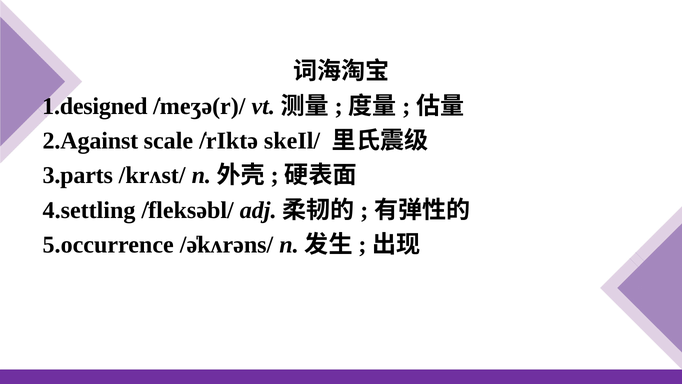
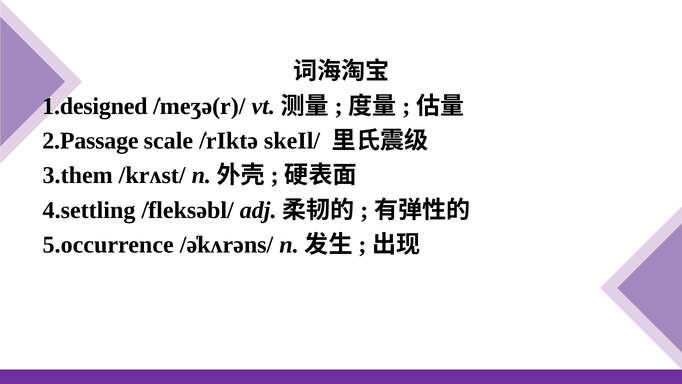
2.Against: 2.Against -> 2.Passage
3.parts: 3.parts -> 3.them
